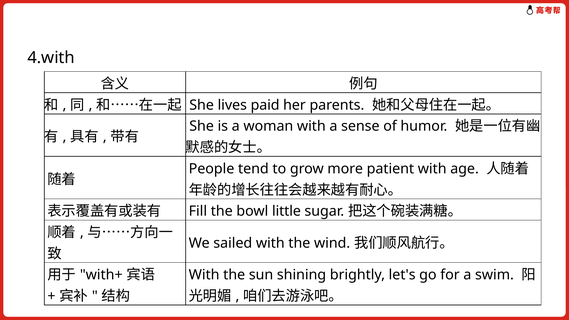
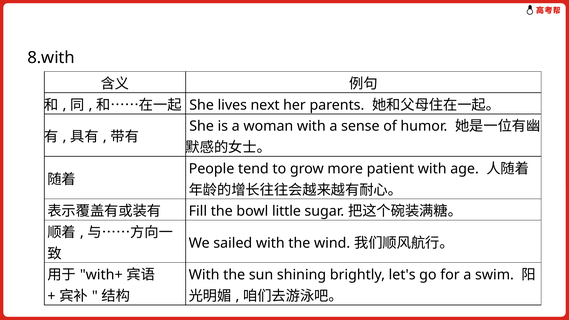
4.with: 4.with -> 8.with
paid: paid -> next
